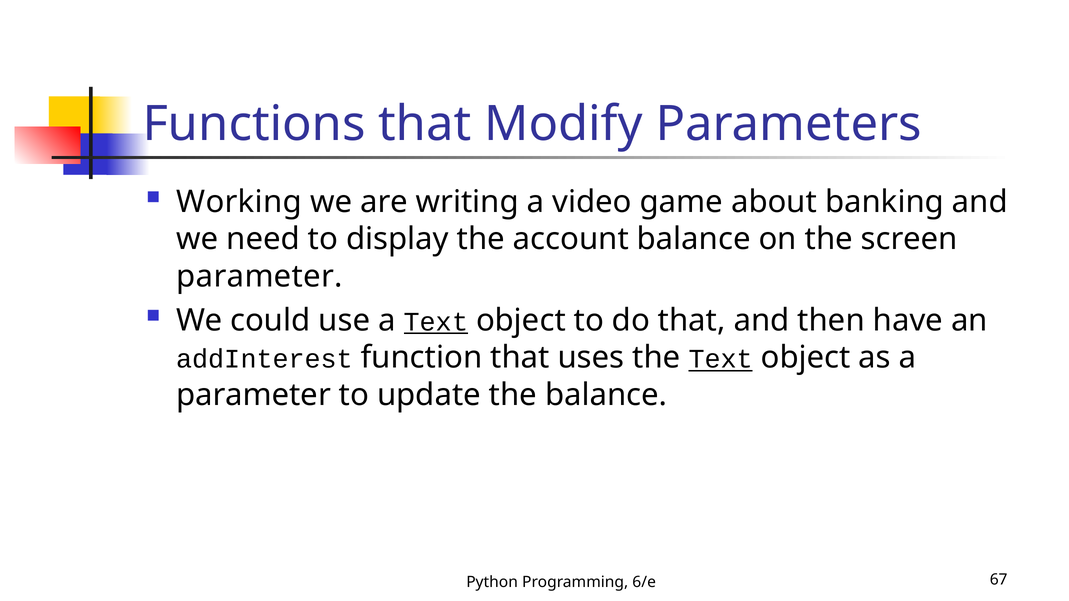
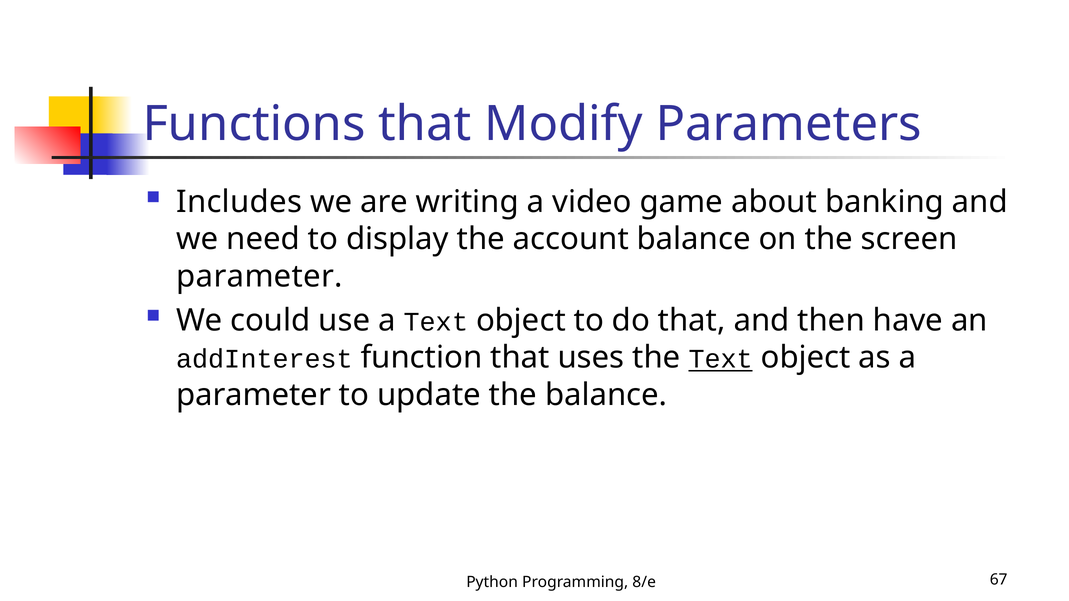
Working: Working -> Includes
Text at (436, 322) underline: present -> none
6/e: 6/e -> 8/e
